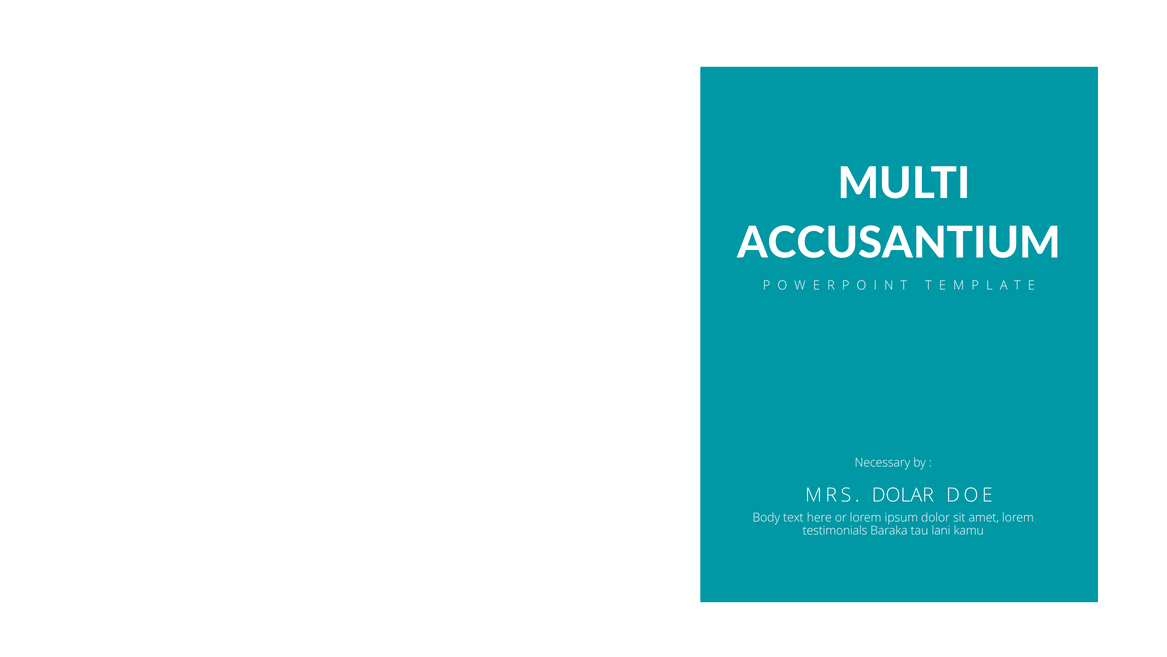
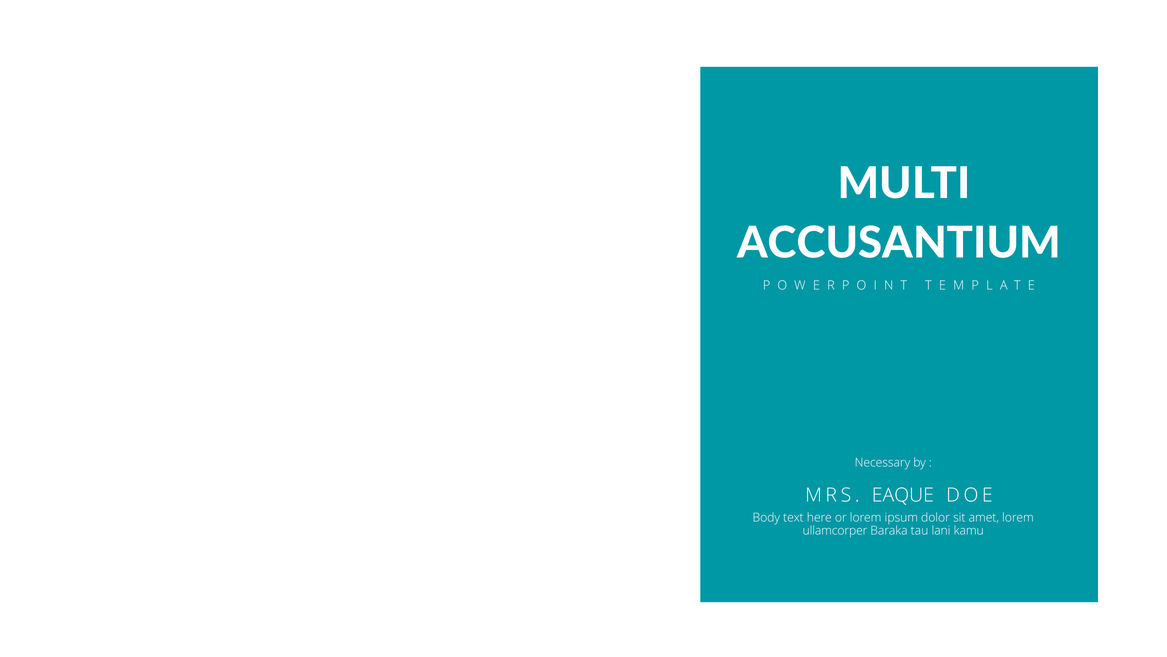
DOLAR: DOLAR -> EAQUE
testimonials: testimonials -> ullamcorper
